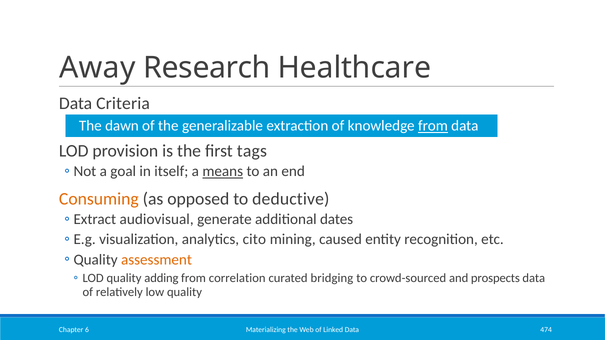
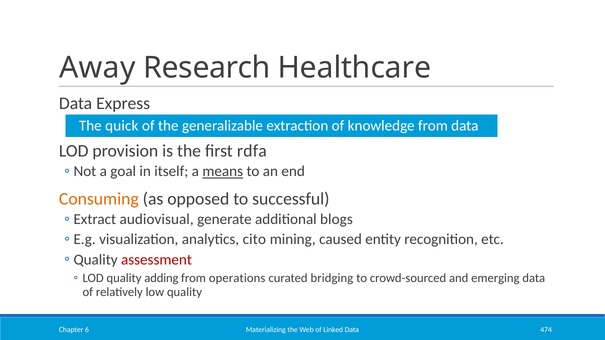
Criteria: Criteria -> Express
dawn: dawn -> quick
from at (433, 126) underline: present -> none
tags: tags -> rdfa
deductive: deductive -> successful
dates: dates -> blogs
assessment colour: orange -> red
correlation: correlation -> operations
prospects: prospects -> emerging
